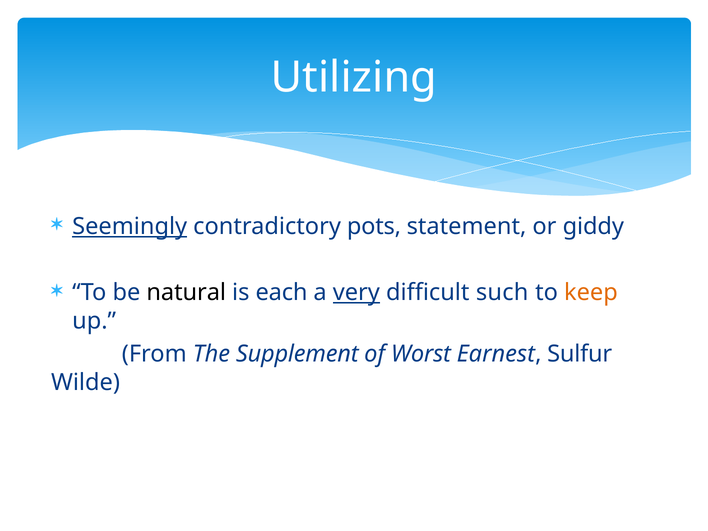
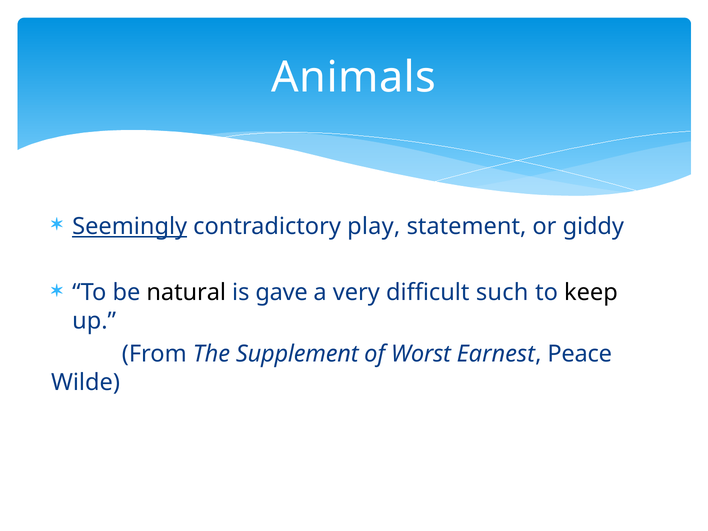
Utilizing: Utilizing -> Animals
pots: pots -> play
each: each -> gave
very underline: present -> none
keep colour: orange -> black
Sulfur: Sulfur -> Peace
